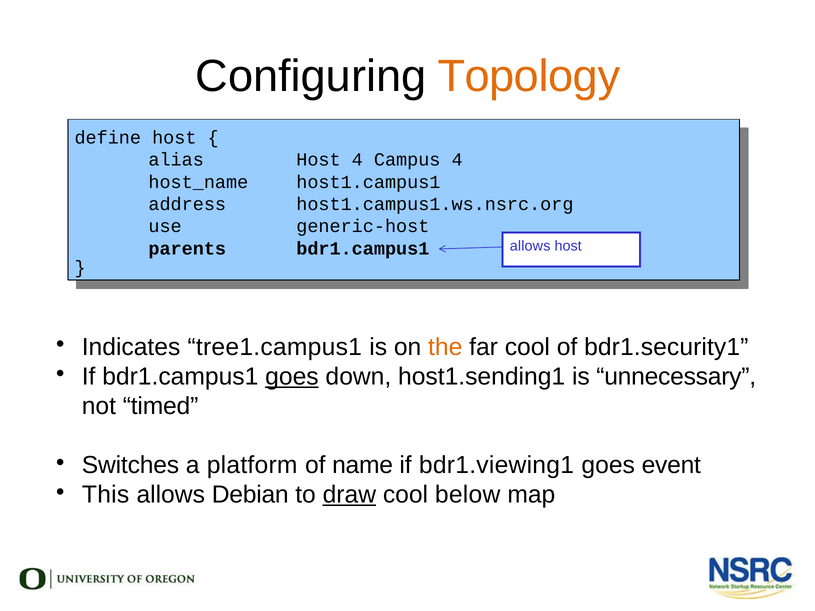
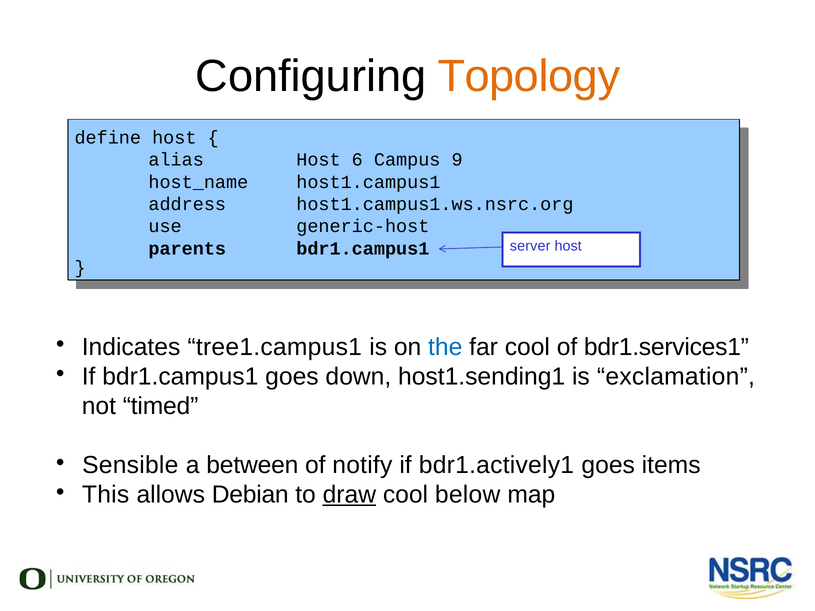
4 at (357, 160): 4 -> 6
4 at (457, 160): 4 -> 9
allows at (530, 246): allows -> server
the colour: orange -> blue
bdr1.security1: bdr1.security1 -> bdr1.services1
goes at (292, 377) underline: present -> none
unnecessary: unnecessary -> exclamation
Switches: Switches -> Sensible
platform: platform -> between
name: name -> notify
bdr1.viewing1: bdr1.viewing1 -> bdr1.actively1
event: event -> items
